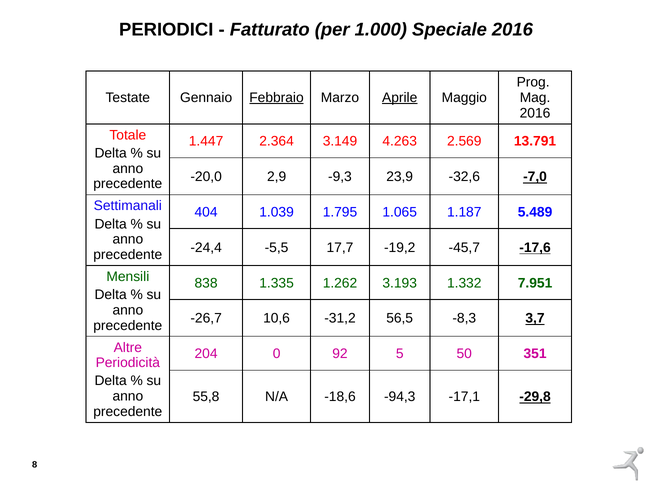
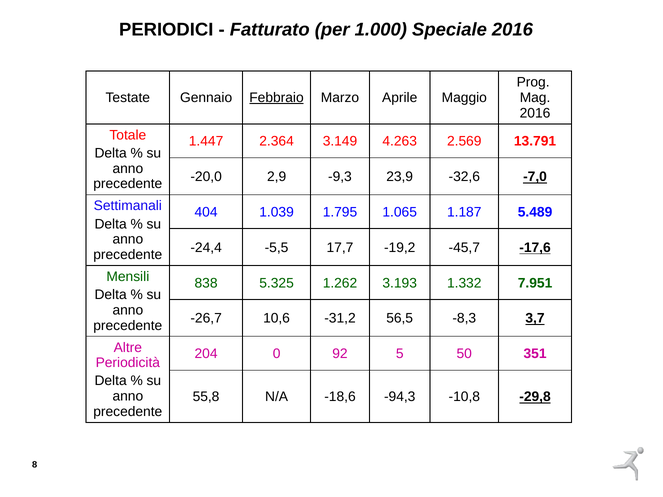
Aprile underline: present -> none
1.335: 1.335 -> 5.325
-17,1: -17,1 -> -10,8
